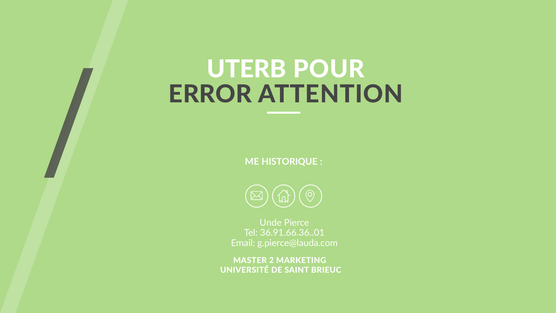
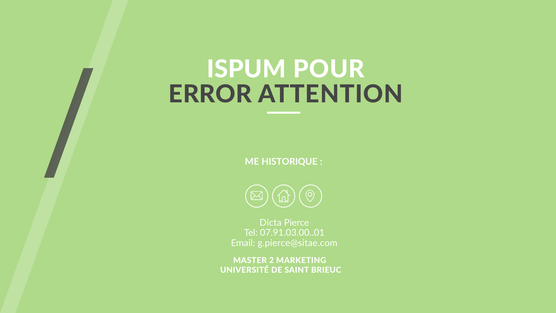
UTERB: UTERB -> ISPUM
Unde: Unde -> Dicta
36.91.66.36..01: 36.91.66.36..01 -> 07.91.03.00..01
g.pierce@lauda.com: g.pierce@lauda.com -> g.pierce@sitae.com
